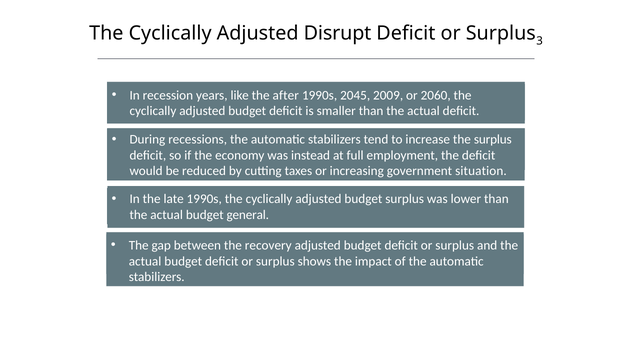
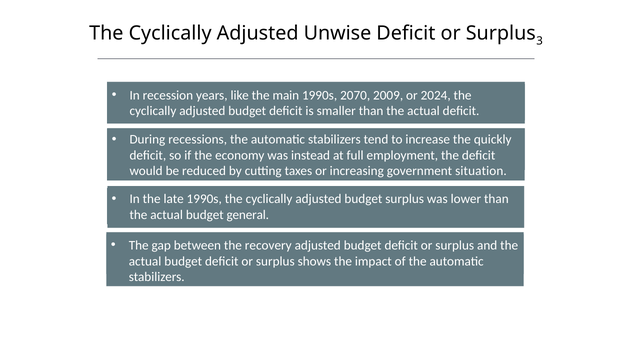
Disrupt: Disrupt -> Unwise
after: after -> main
2045: 2045 -> 2070
2060: 2060 -> 2024
the surplus: surplus -> quickly
